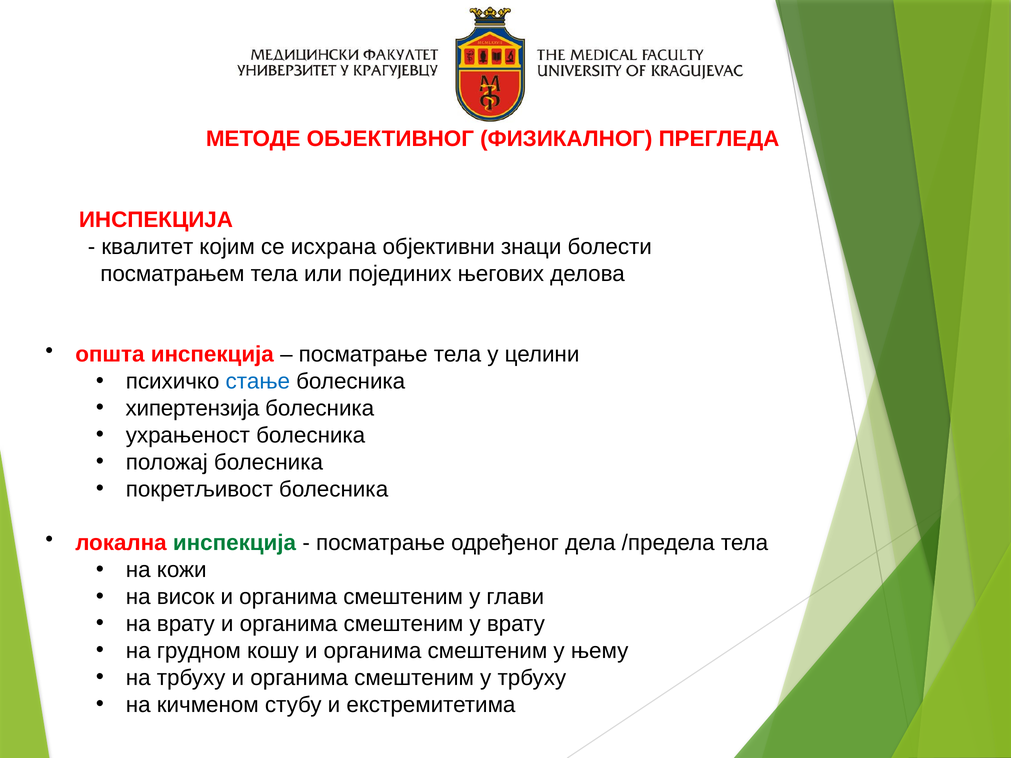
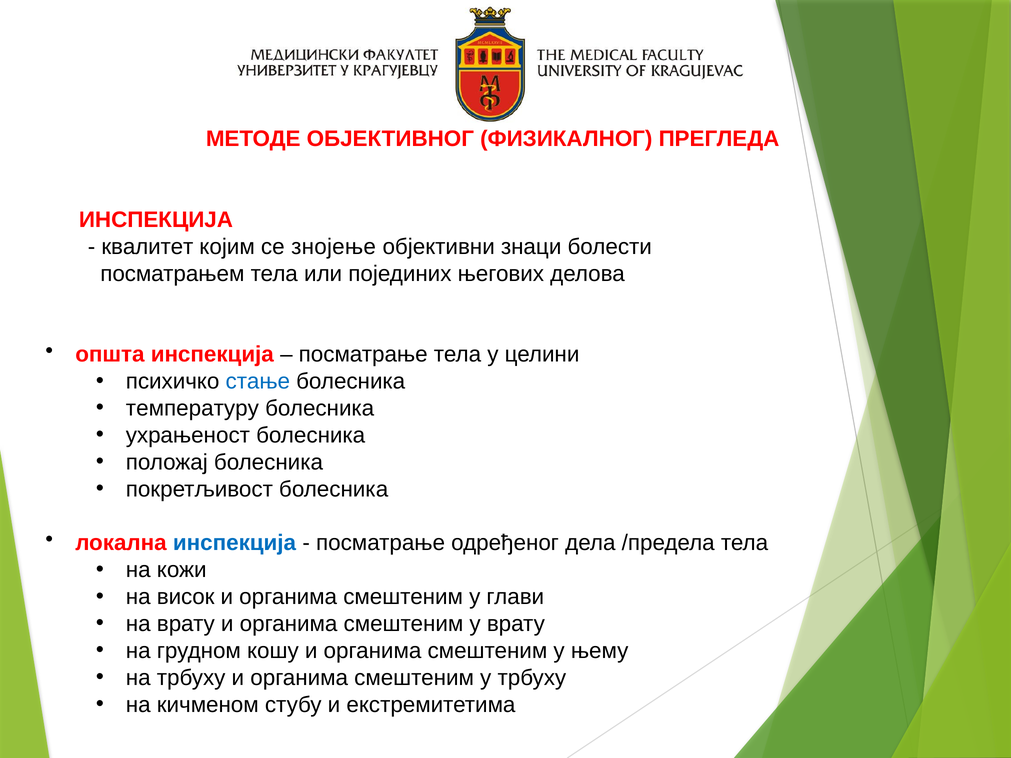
исхрана: исхрана -> знојење
хипертензија: хипертензија -> температуру
инспекција at (234, 543) colour: green -> blue
